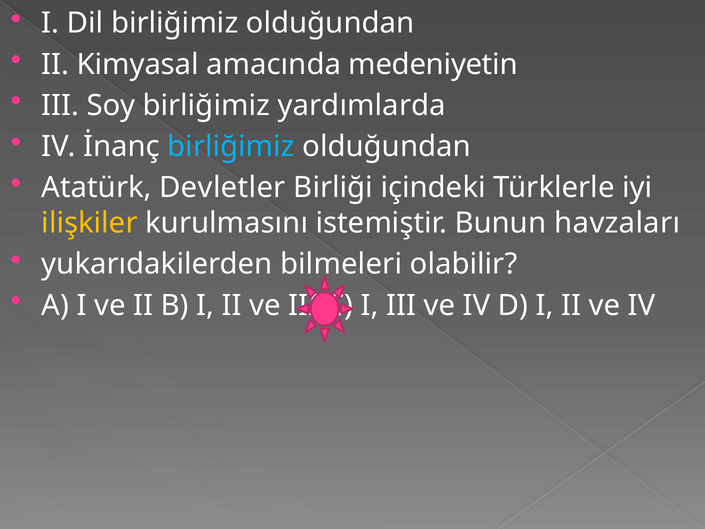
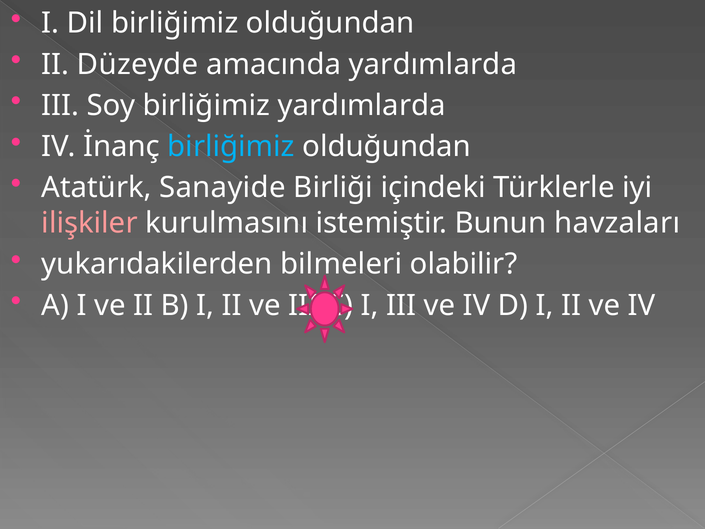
Kimyasal: Kimyasal -> Düzeyde
amacında medeniyetin: medeniyetin -> yardımlarda
Devletler: Devletler -> Sanayide
ilişkiler colour: yellow -> pink
